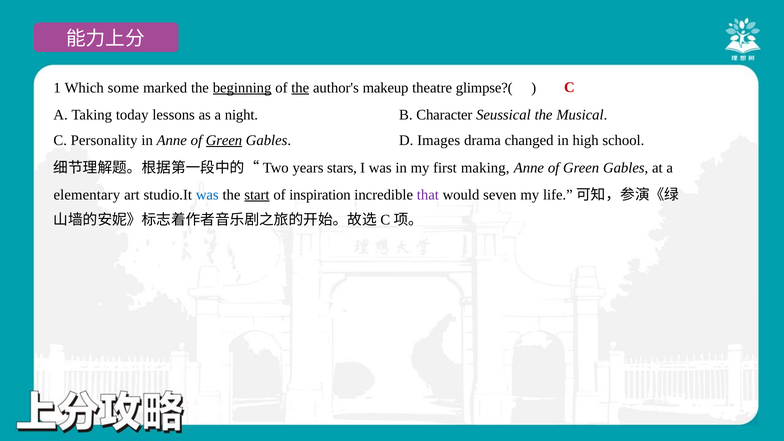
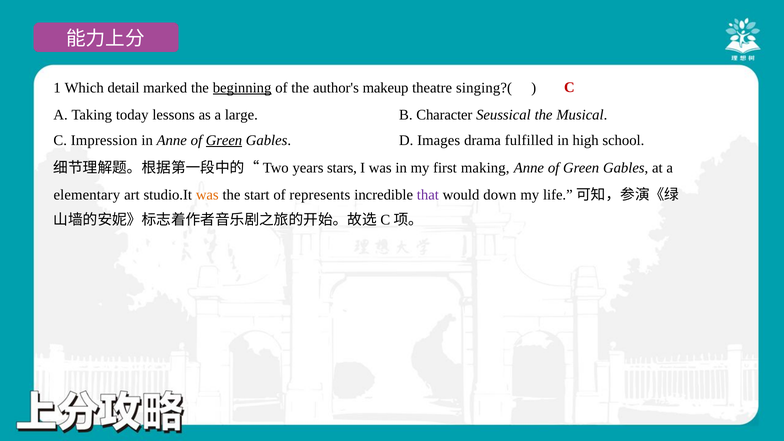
some: some -> detail
the at (300, 88) underline: present -> none
glimpse?(: glimpse?( -> singing?(
night: night -> large
Personality: Personality -> Impression
changed: changed -> fulfilled
was at (207, 195) colour: blue -> orange
start underline: present -> none
inspiration: inspiration -> represents
seven: seven -> down
